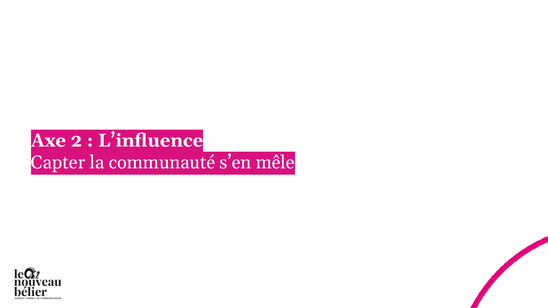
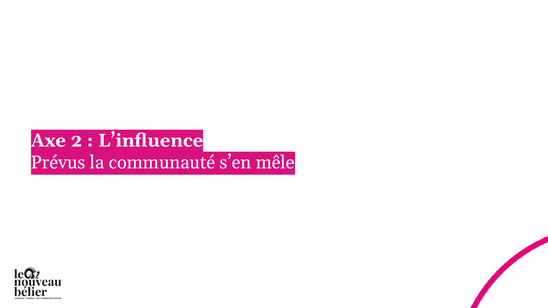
Capter: Capter -> Prévus
